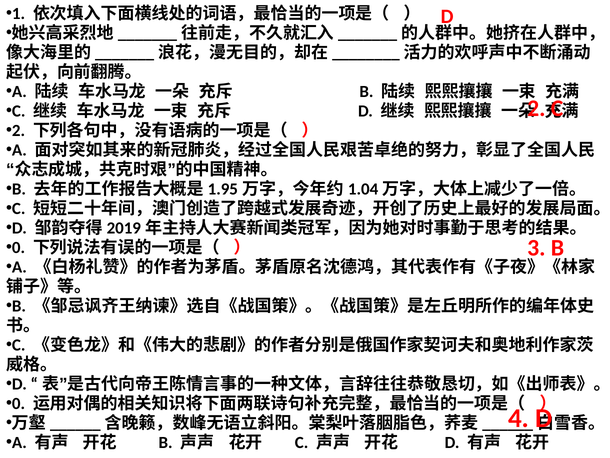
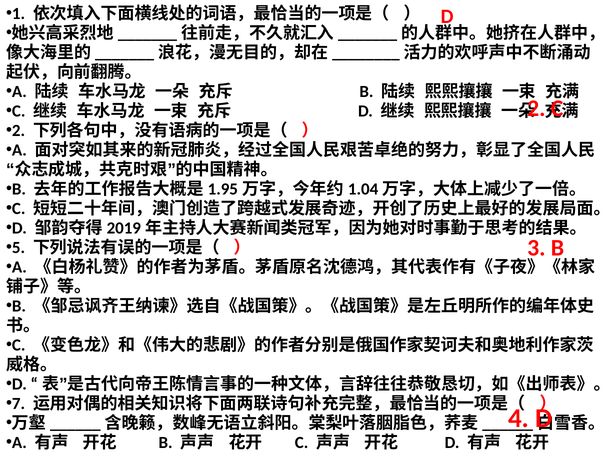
0 at (19, 247): 0 -> 5
0 at (19, 403): 0 -> 7
